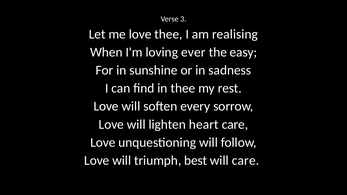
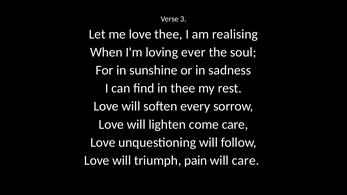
easy: easy -> soul
heart: heart -> come
best: best -> pain
